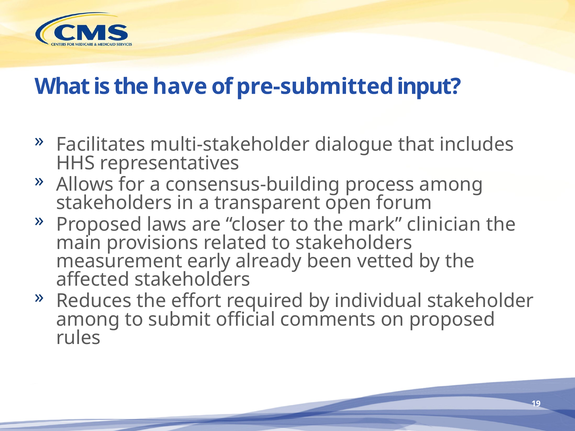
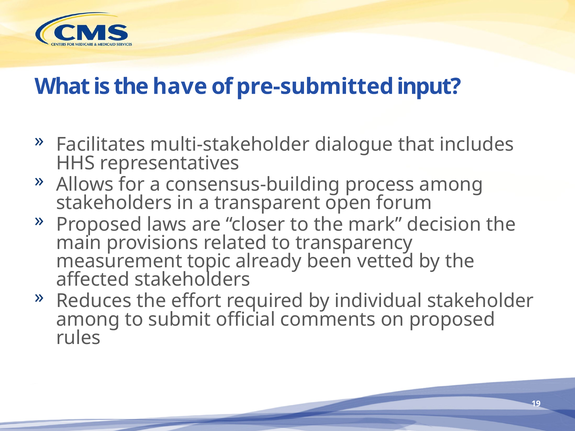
clinician: clinician -> decision
to stakeholders: stakeholders -> transparency
early: early -> topic
